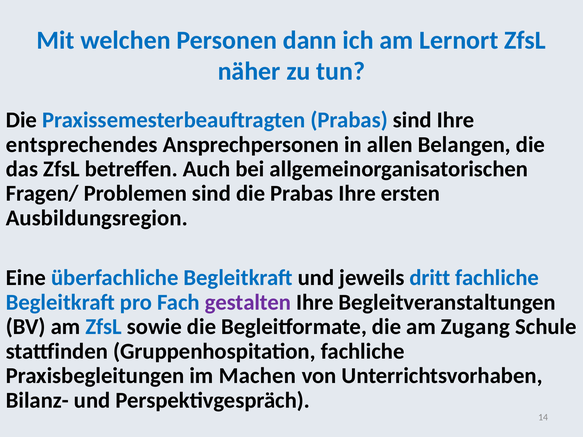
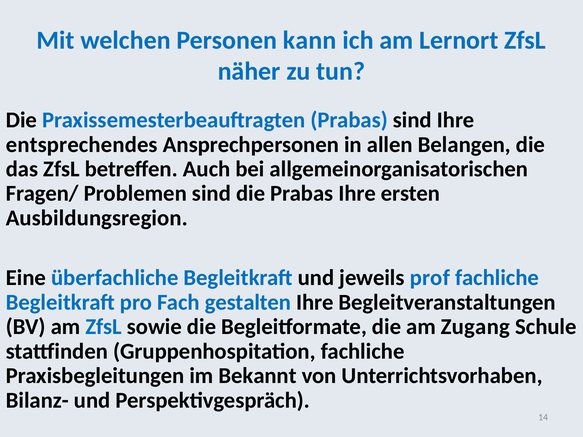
dann: dann -> kann
dritt: dritt -> prof
gestalten colour: purple -> blue
Machen: Machen -> Bekannt
